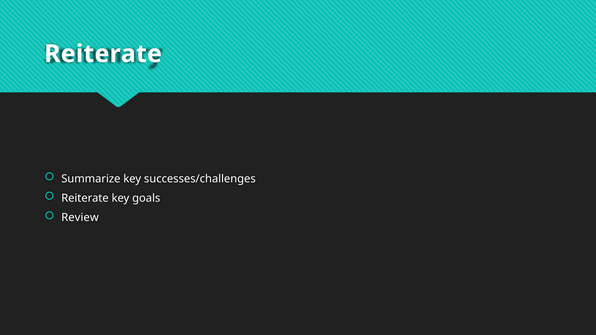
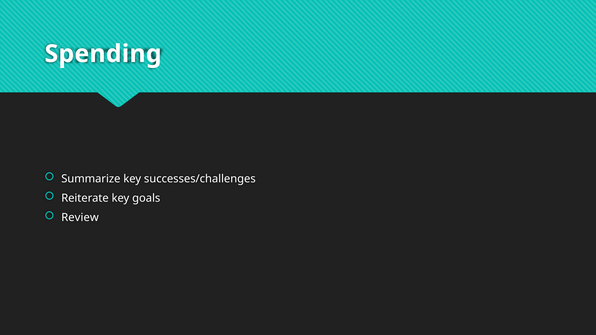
Reiterate at (103, 54): Reiterate -> Spending
